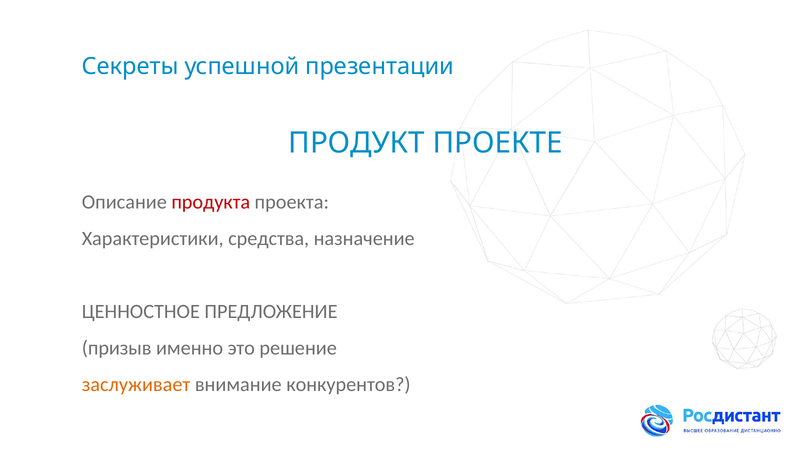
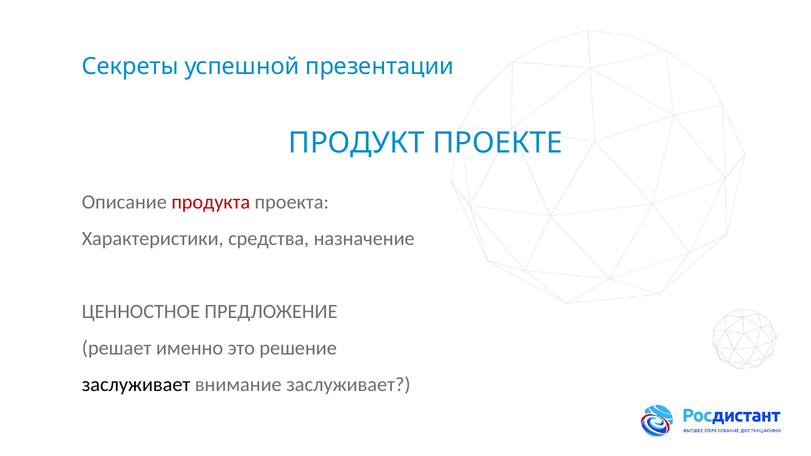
призыв: призыв -> решает
заслуживает at (136, 385) colour: orange -> black
внимание конкурентов: конкурентов -> заслуживает
